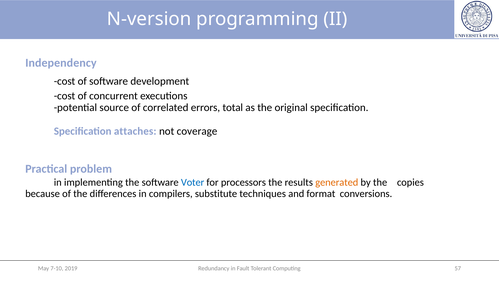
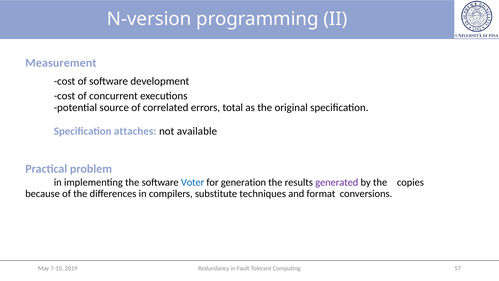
Independency: Independency -> Measurement
coverage: coverage -> available
processors: processors -> generation
generated colour: orange -> purple
